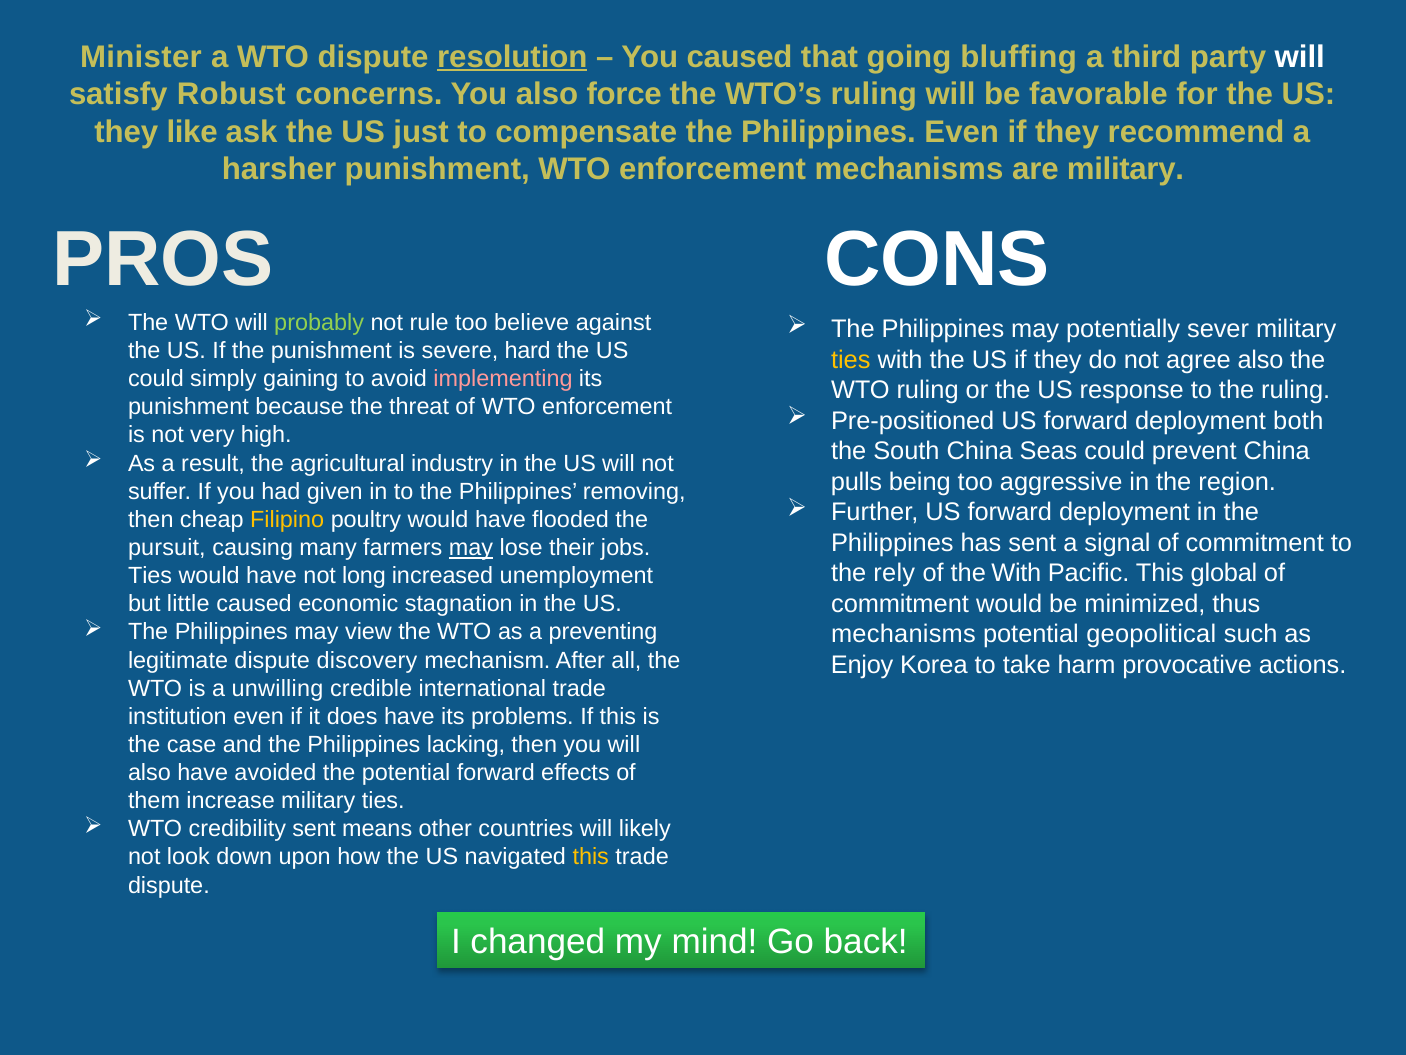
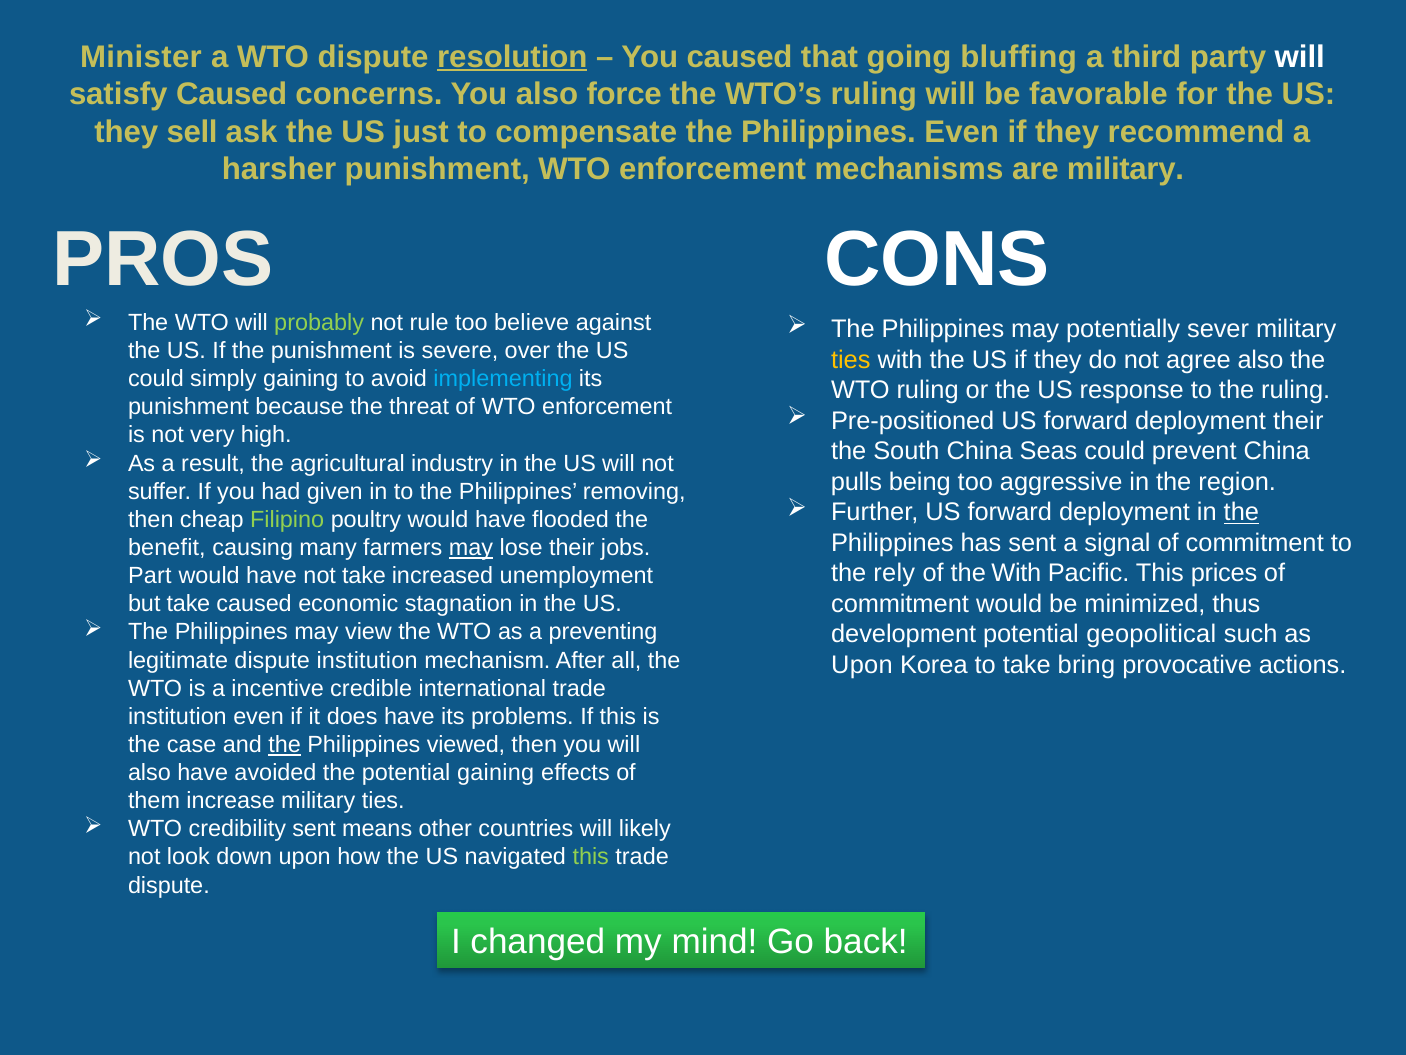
satisfy Robust: Robust -> Caused
like: like -> sell
hard: hard -> over
implementing colour: pink -> light blue
deployment both: both -> their
the at (1241, 512) underline: none -> present
Filipino colour: yellow -> light green
pursuit: pursuit -> benefit
global: global -> prices
Ties at (150, 576): Ties -> Part
not long: long -> take
but little: little -> take
mechanisms at (903, 634): mechanisms -> development
dispute discovery: discovery -> institution
Enjoy at (862, 665): Enjoy -> Upon
harm: harm -> bring
unwilling: unwilling -> incentive
the at (285, 744) underline: none -> present
lacking: lacking -> viewed
potential forward: forward -> gaining
this at (591, 857) colour: yellow -> light green
